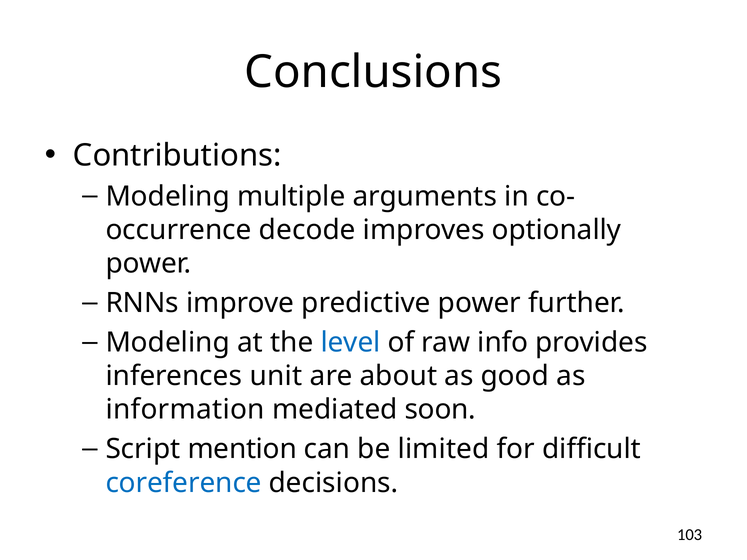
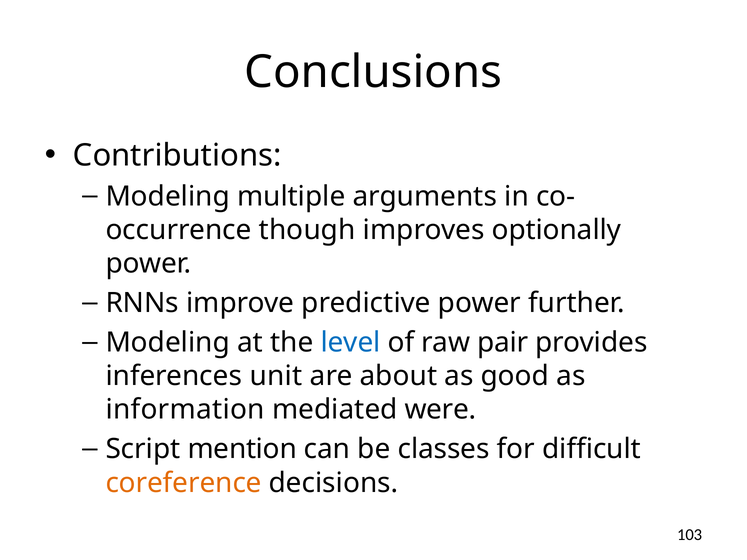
decode: decode -> though
info: info -> pair
soon: soon -> were
limited: limited -> classes
coreference colour: blue -> orange
